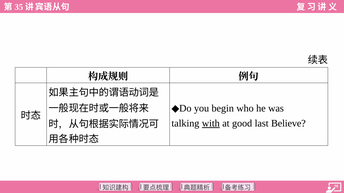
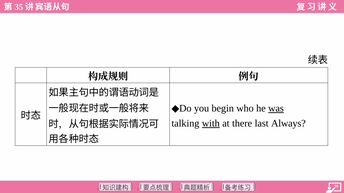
was underline: none -> present
good: good -> there
Believe: Believe -> Always
